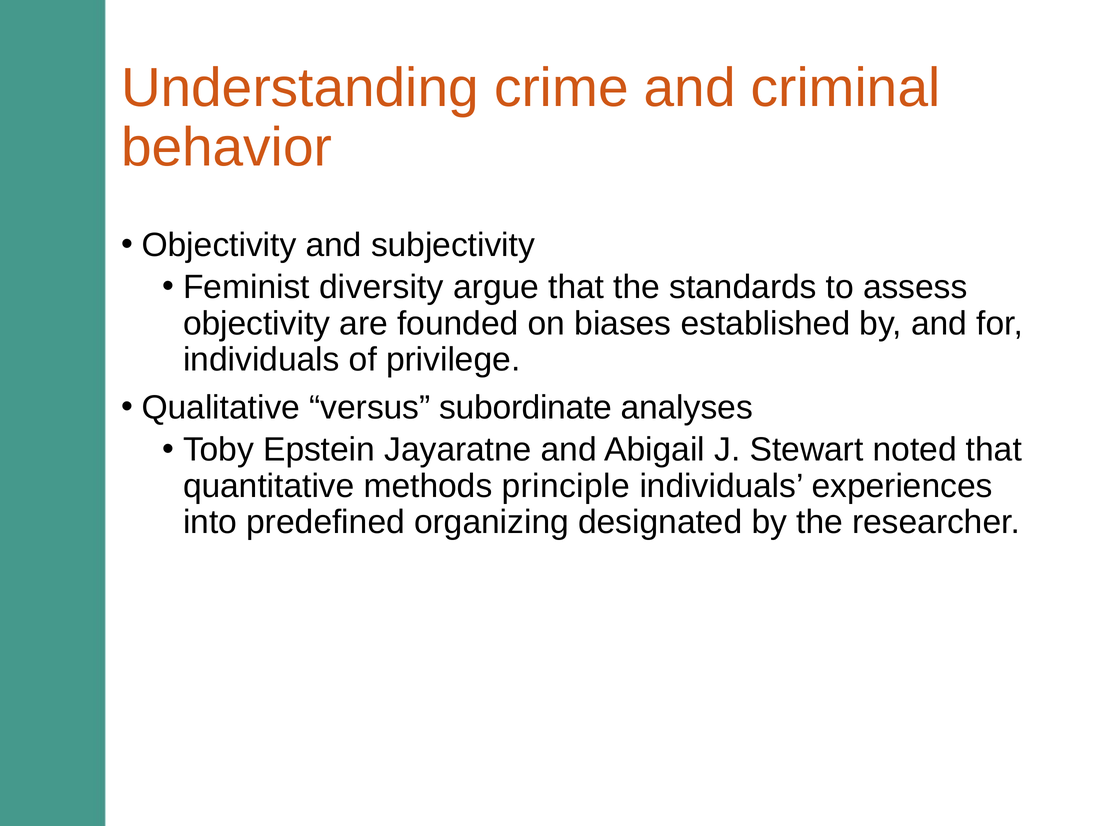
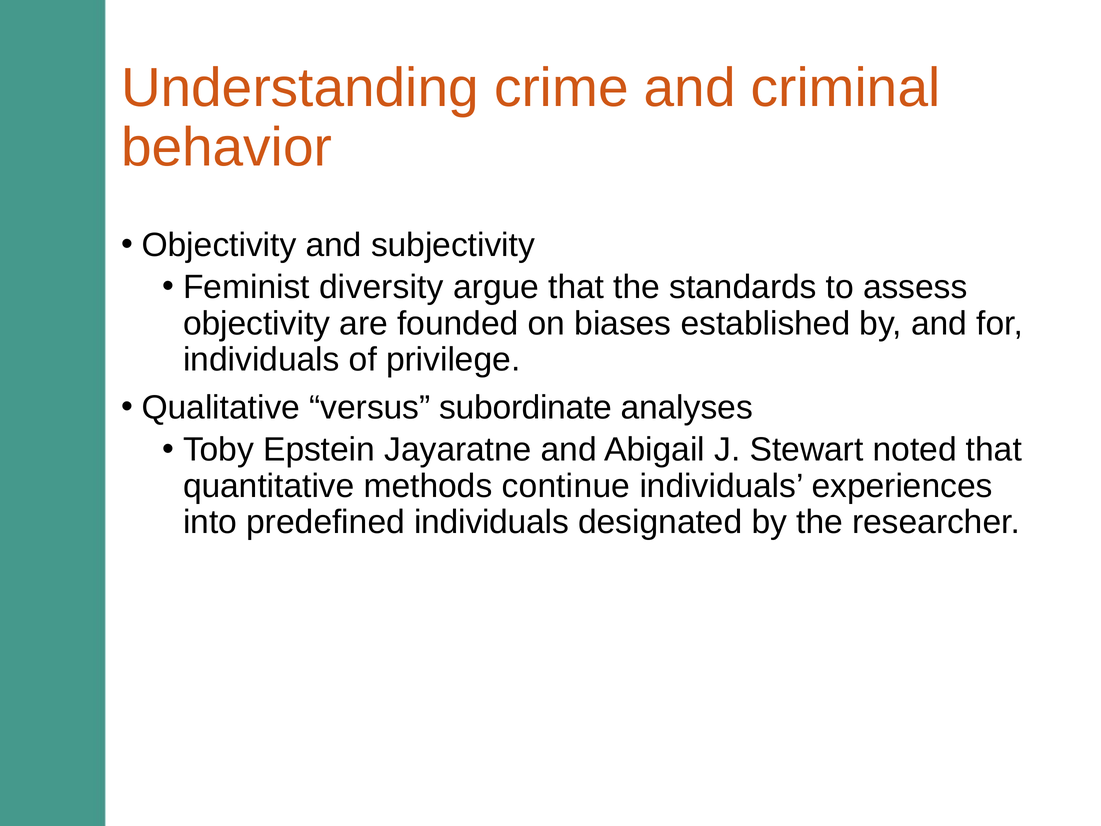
principle: principle -> continue
predefined organizing: organizing -> individuals
